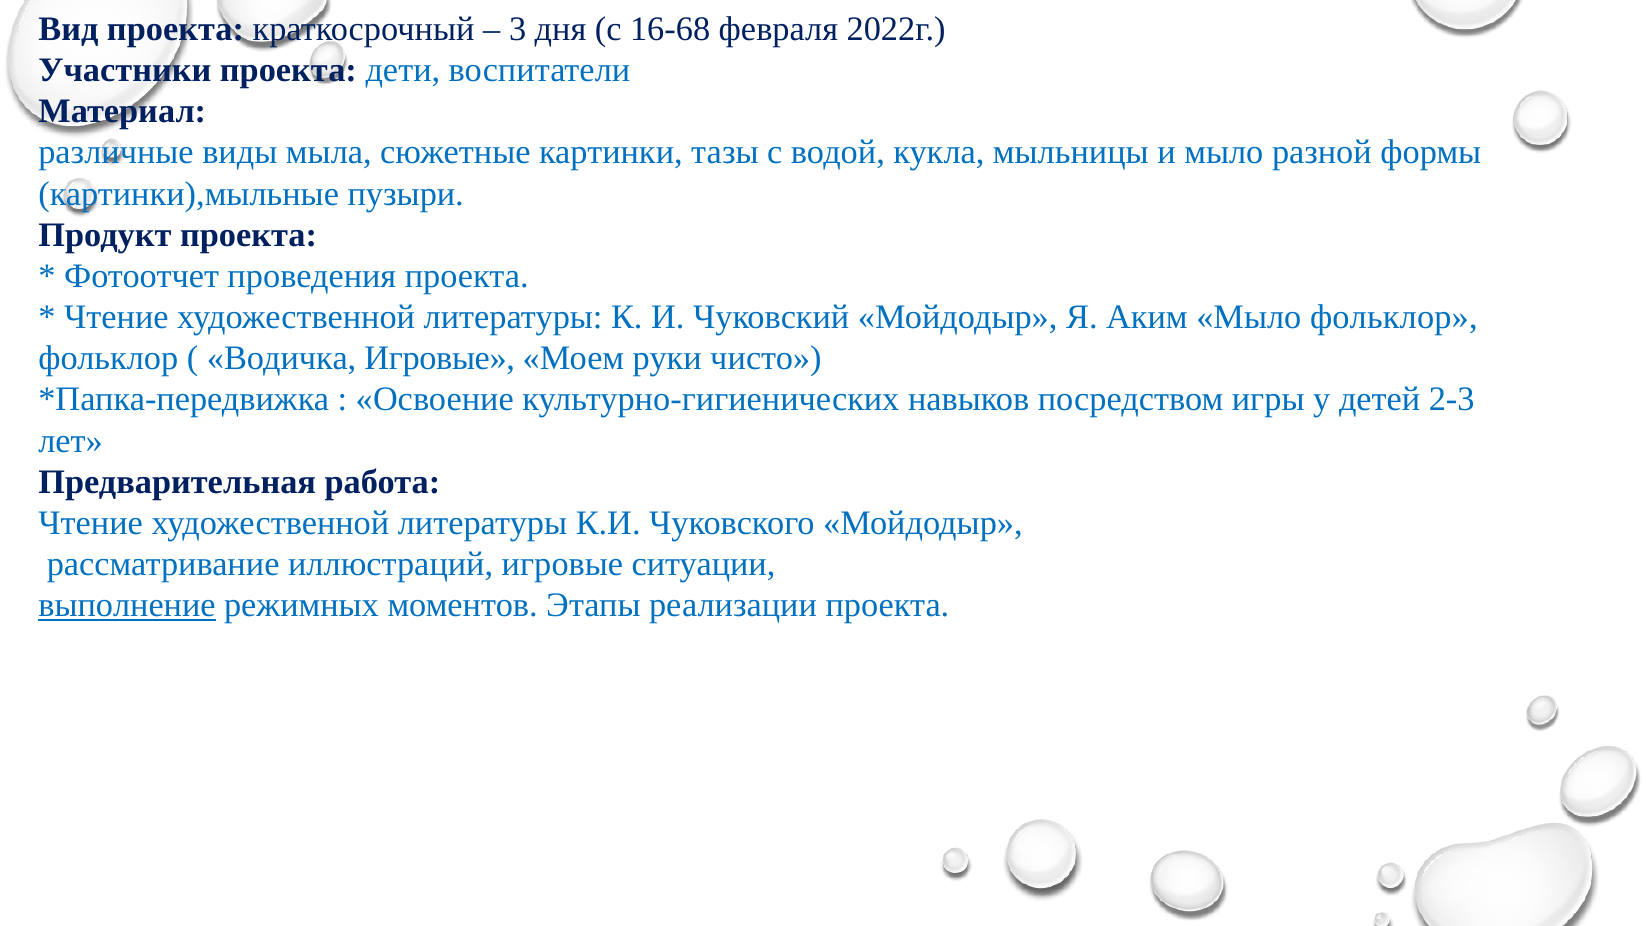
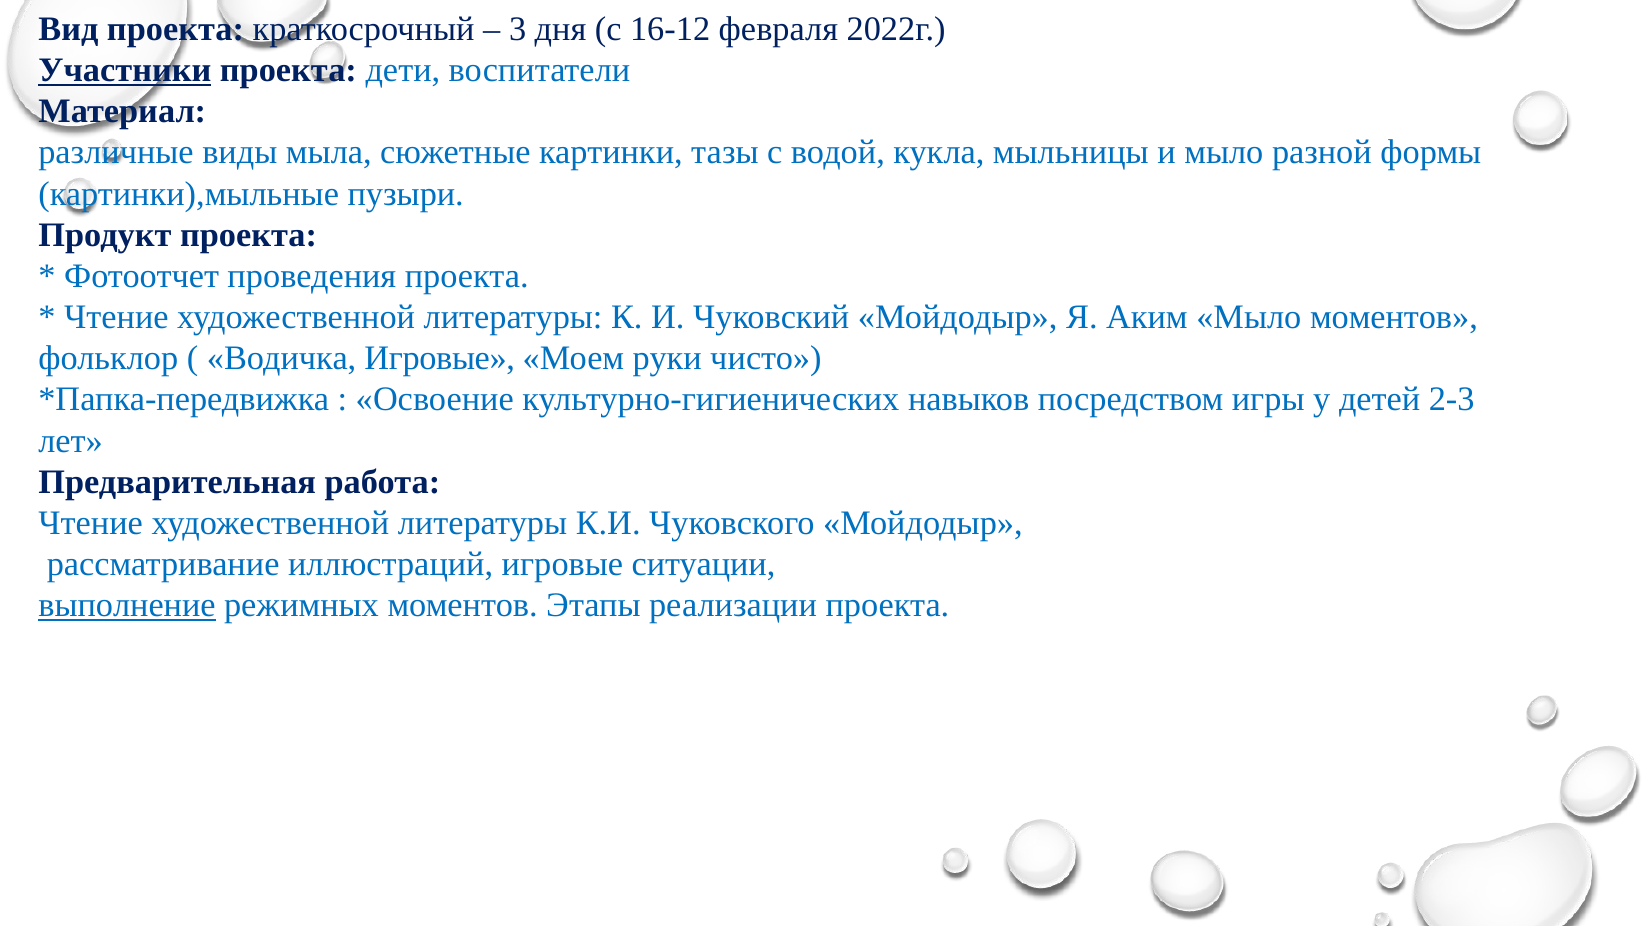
16-68: 16-68 -> 16-12
Участники underline: none -> present
Мыло фольклор: фольклор -> моментов
